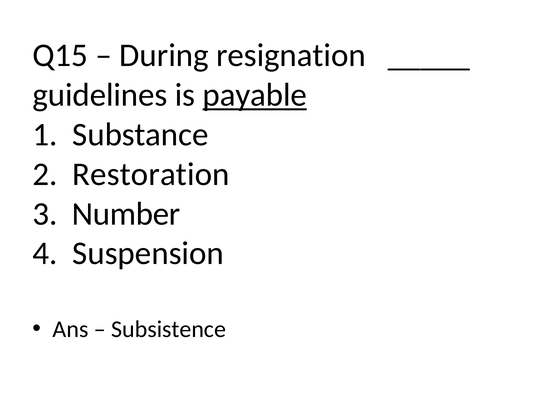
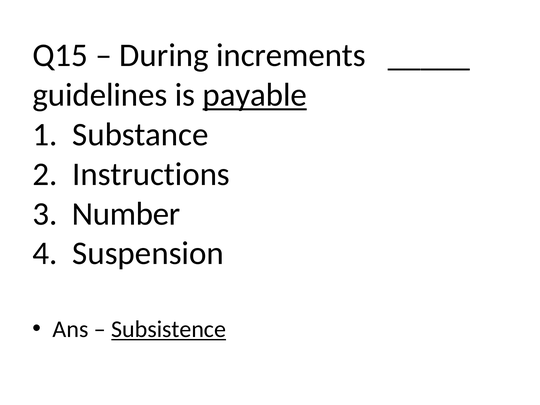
resignation: resignation -> increments
Restoration: Restoration -> Instructions
Subsistence underline: none -> present
